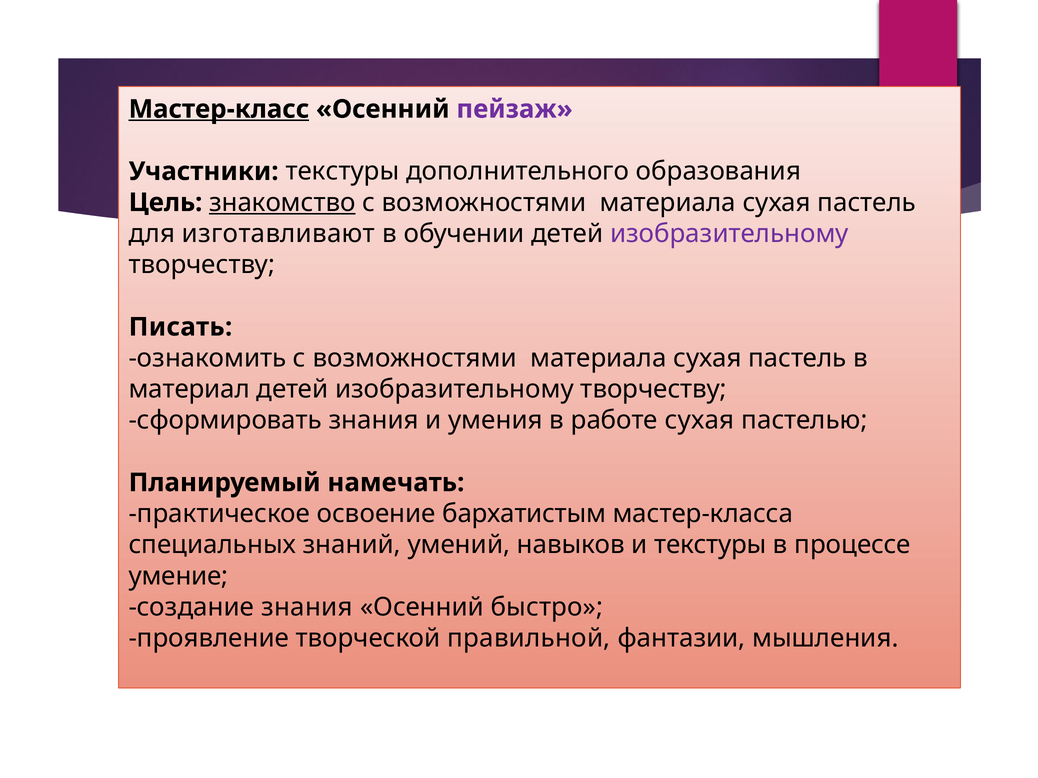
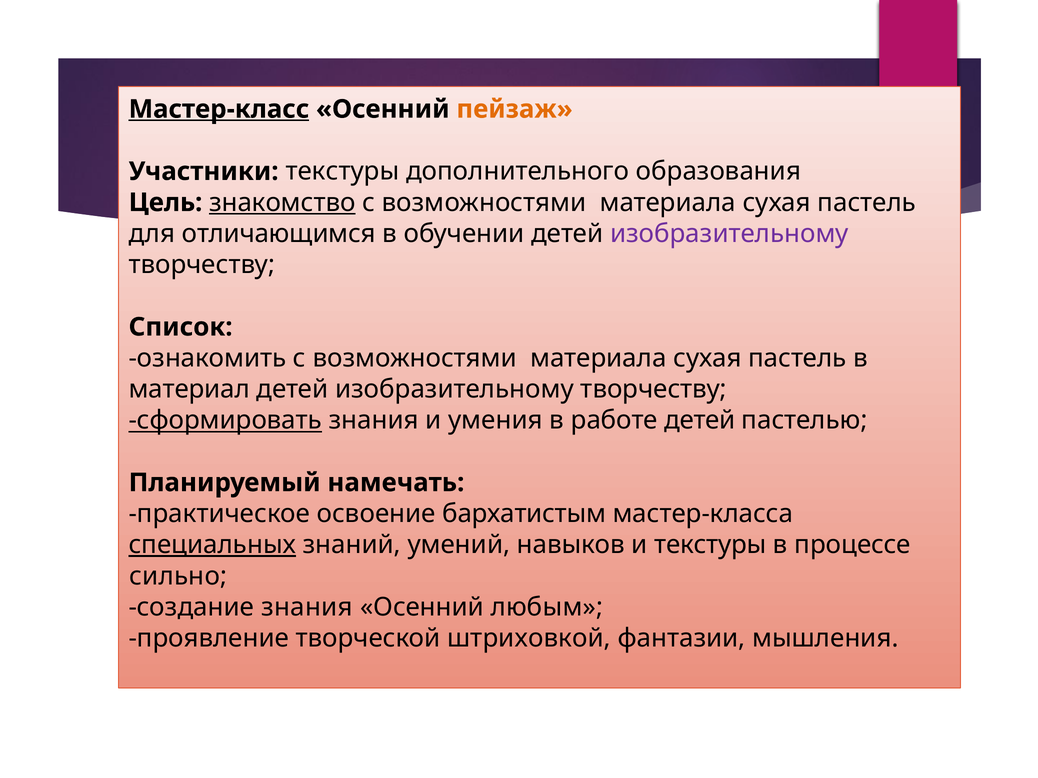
пейзаж colour: purple -> orange
изготавливают: изготавливают -> отличающимся
Писать: Писать -> Список
сформировать underline: none -> present
работе сухая: сухая -> детей
специальных underline: none -> present
умение: умение -> сильно
быстро: быстро -> любым
правильной: правильной -> штриховкой
